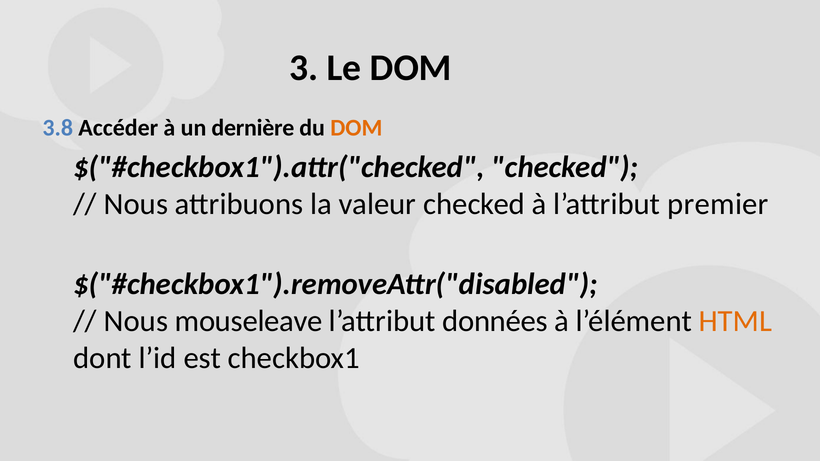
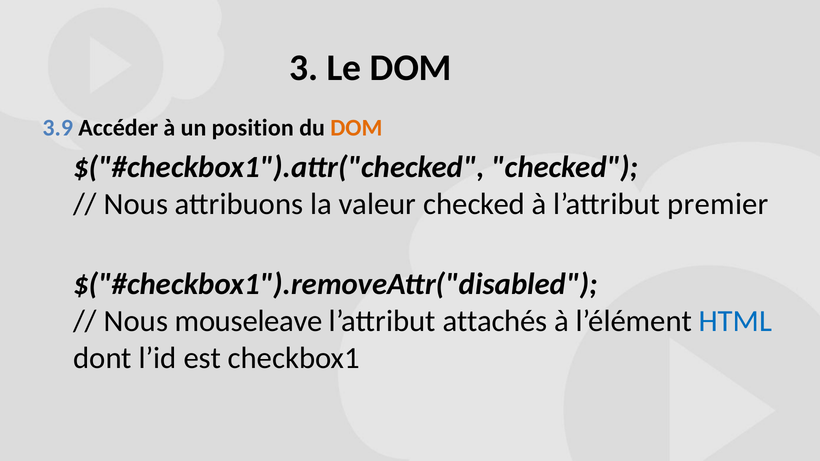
3.8: 3.8 -> 3.9
dernière: dernière -> position
données: données -> attachés
HTML colour: orange -> blue
